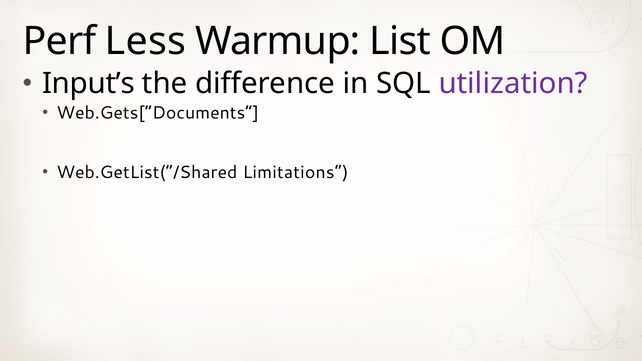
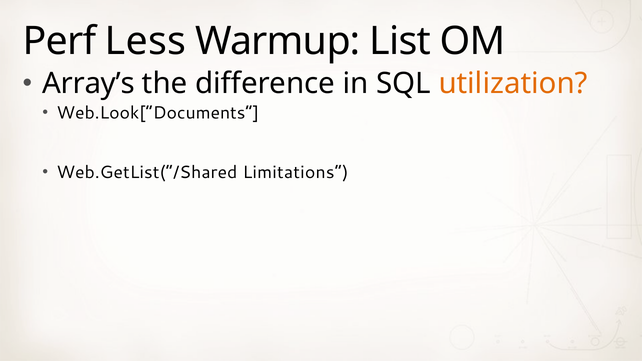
Input’s: Input’s -> Array’s
utilization colour: purple -> orange
Web.Gets[“Documents: Web.Gets[“Documents -> Web.Look[“Documents
